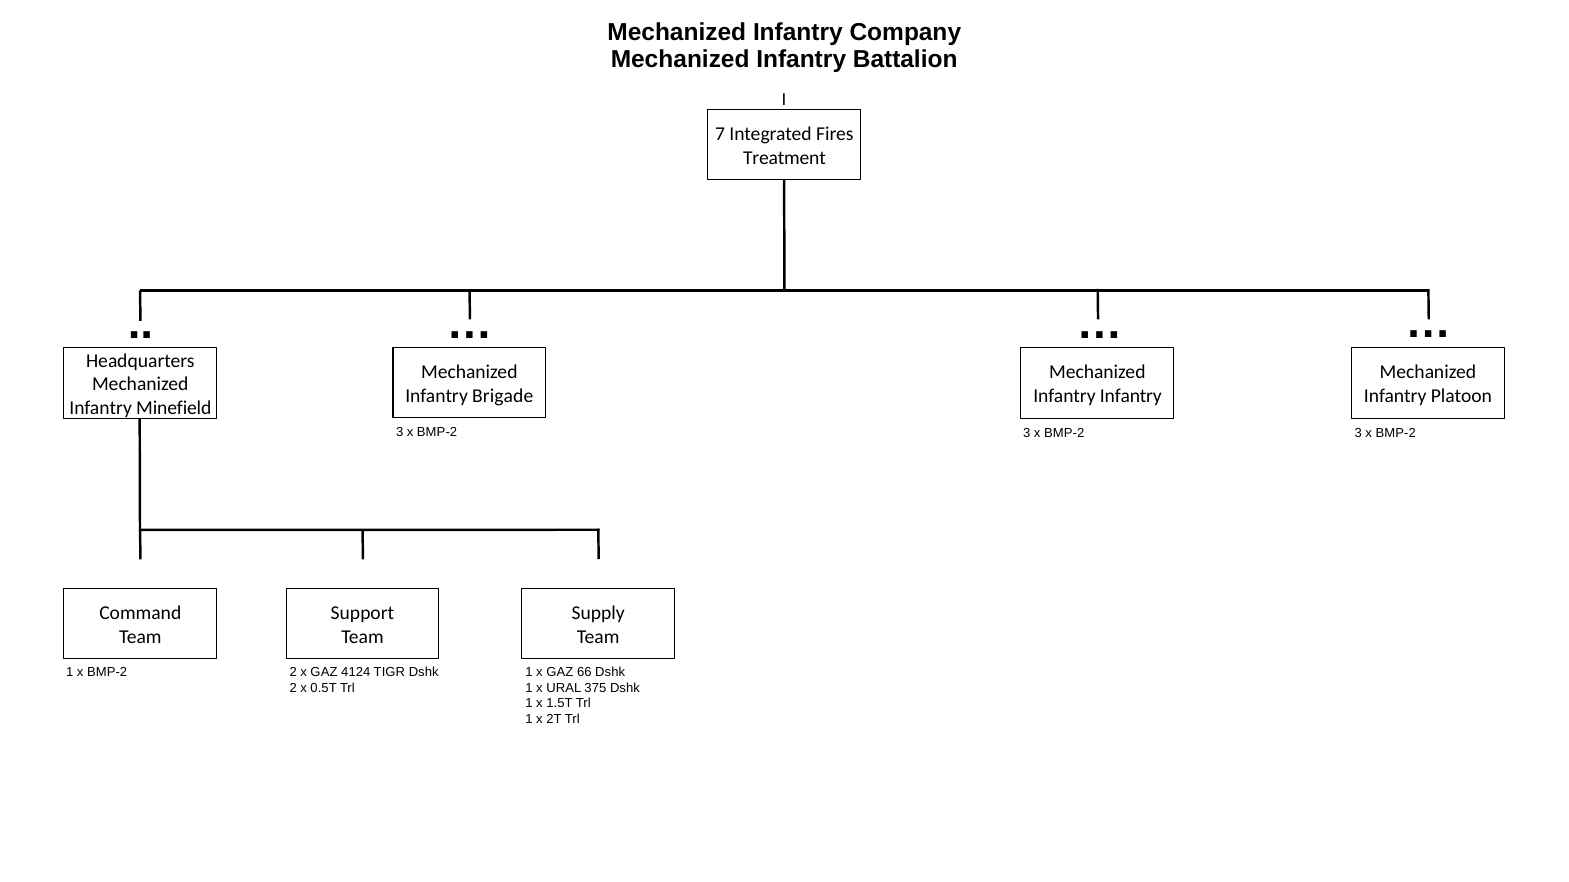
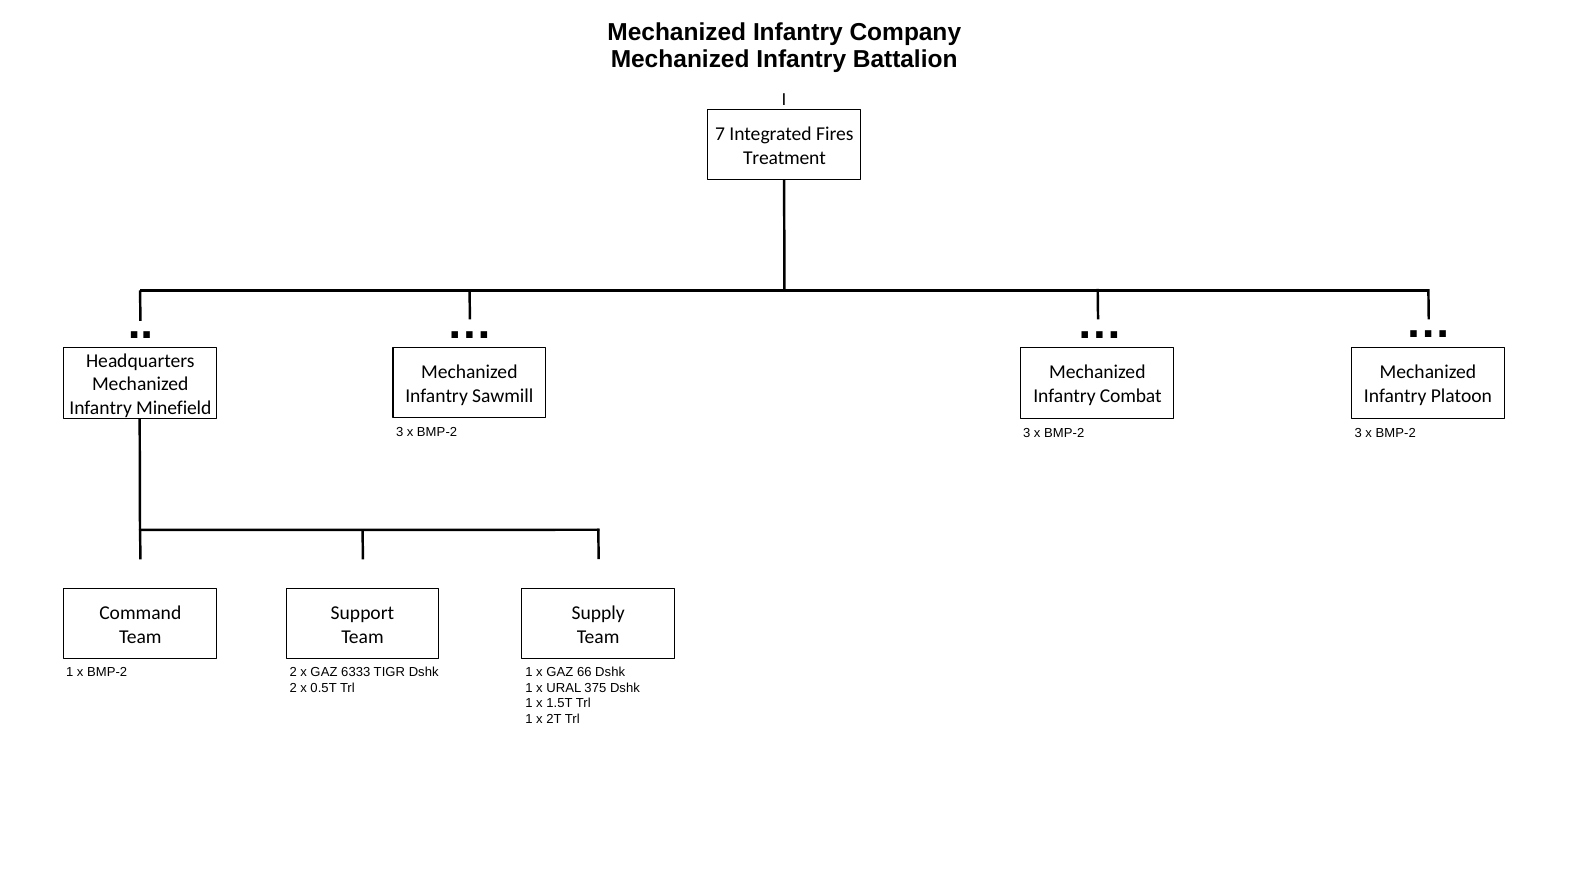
Brigade: Brigade -> Sawmill
Infantry Infantry: Infantry -> Combat
4124: 4124 -> 6333
